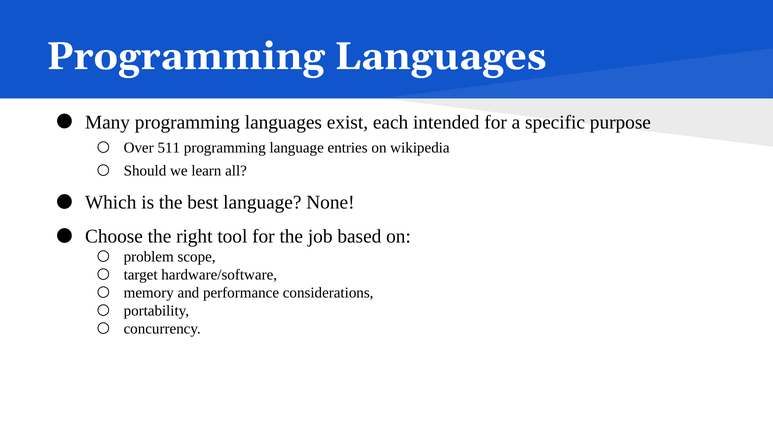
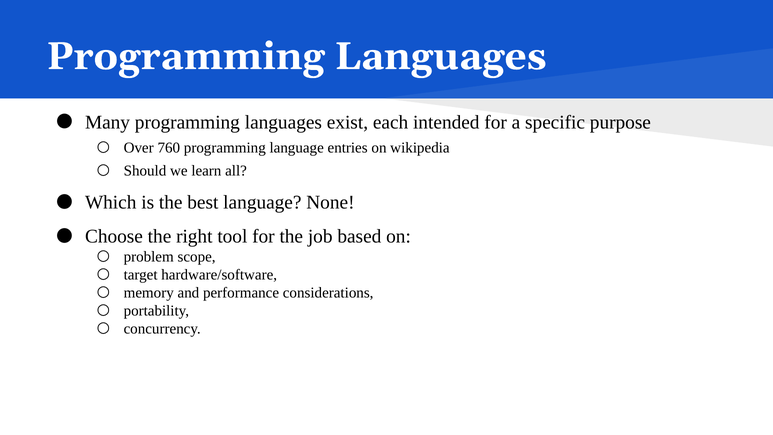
511: 511 -> 760
